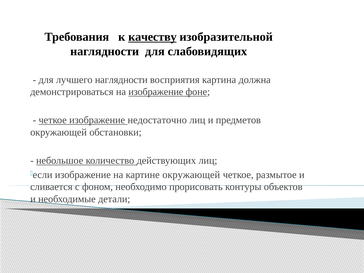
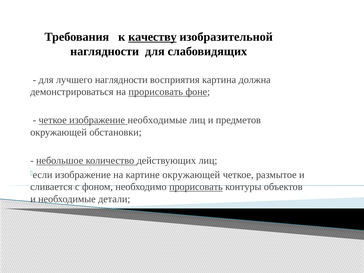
на изображение: изображение -> прорисовать
изображение недостаточно: недостаточно -> необходимые
прорисовать at (196, 187) underline: none -> present
